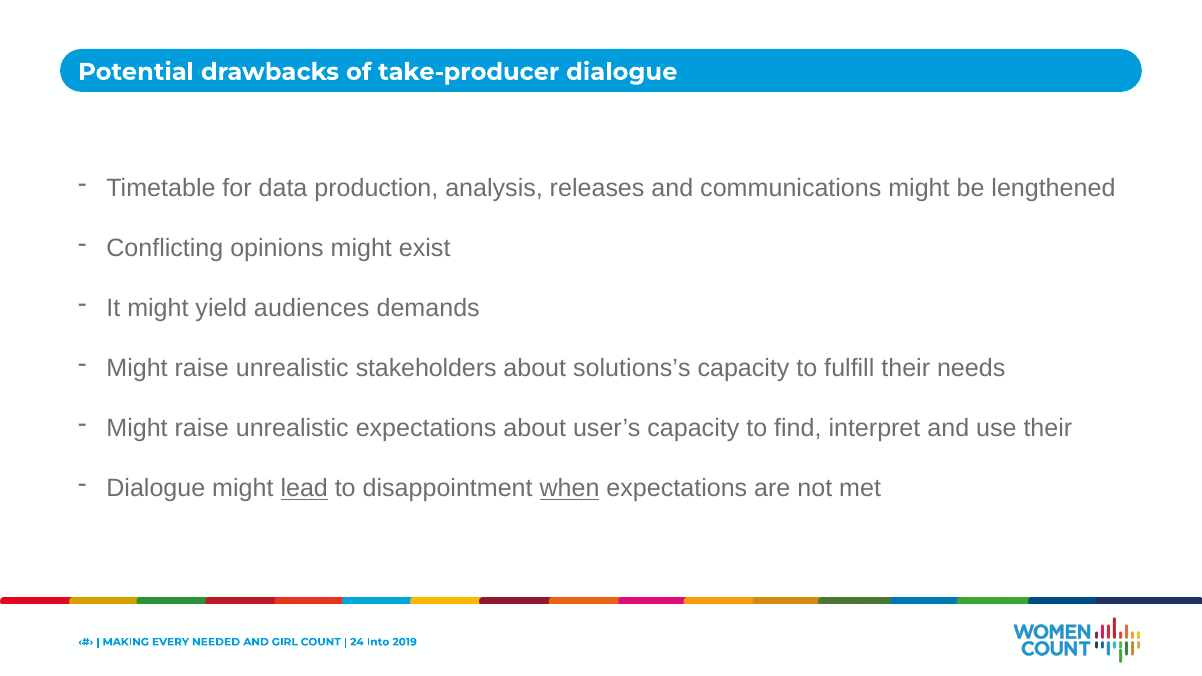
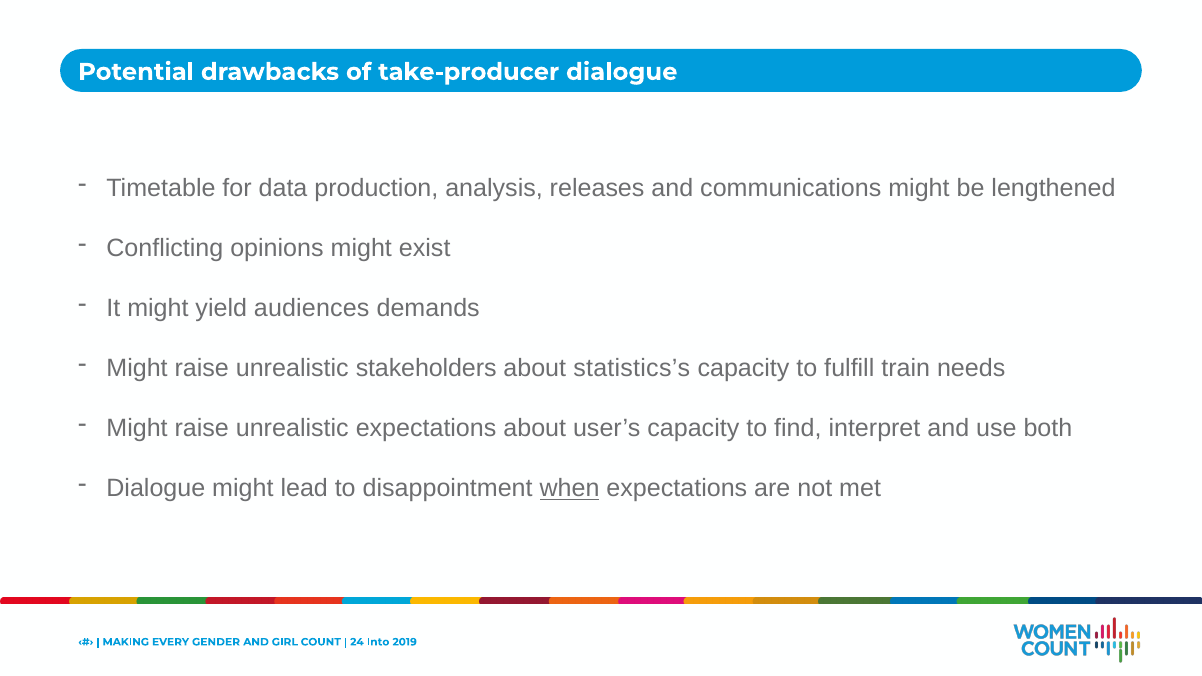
solutions’s: solutions’s -> statistics’s
fulfill their: their -> train
use their: their -> both
lead underline: present -> none
NEEDED: NEEDED -> GENDER
